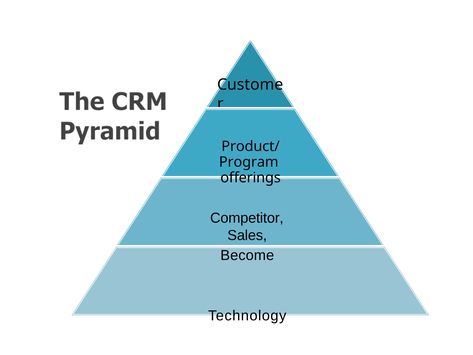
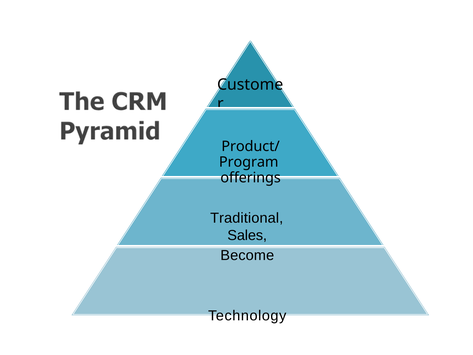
Competitor: Competitor -> Traditional
